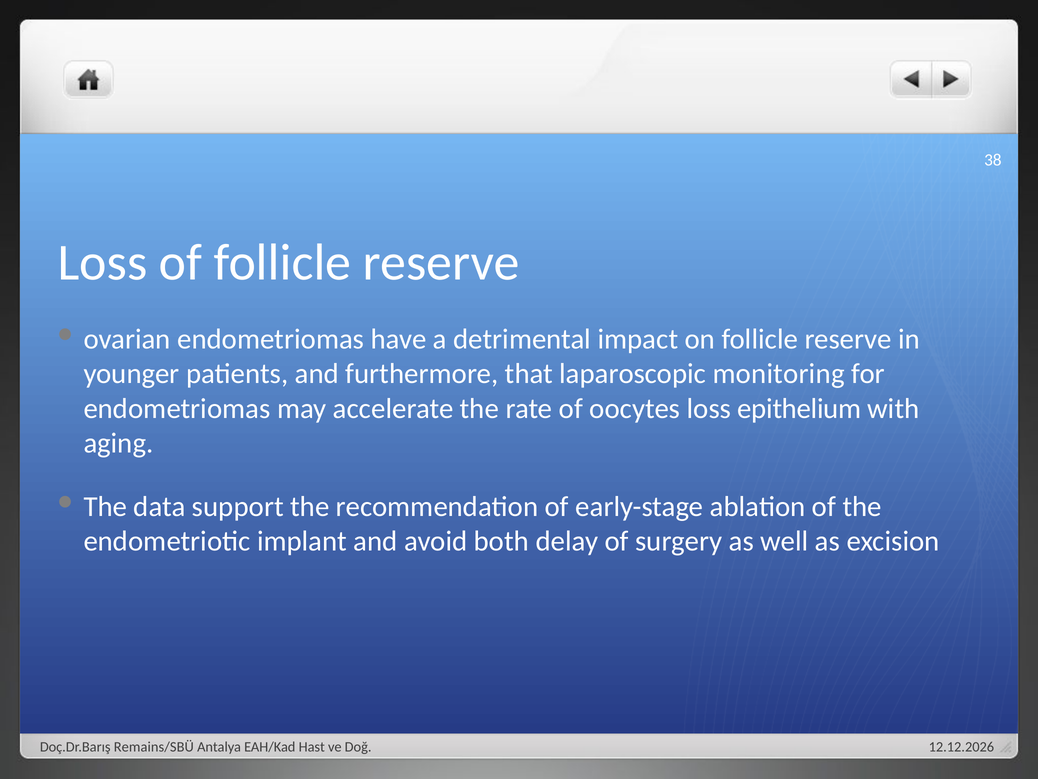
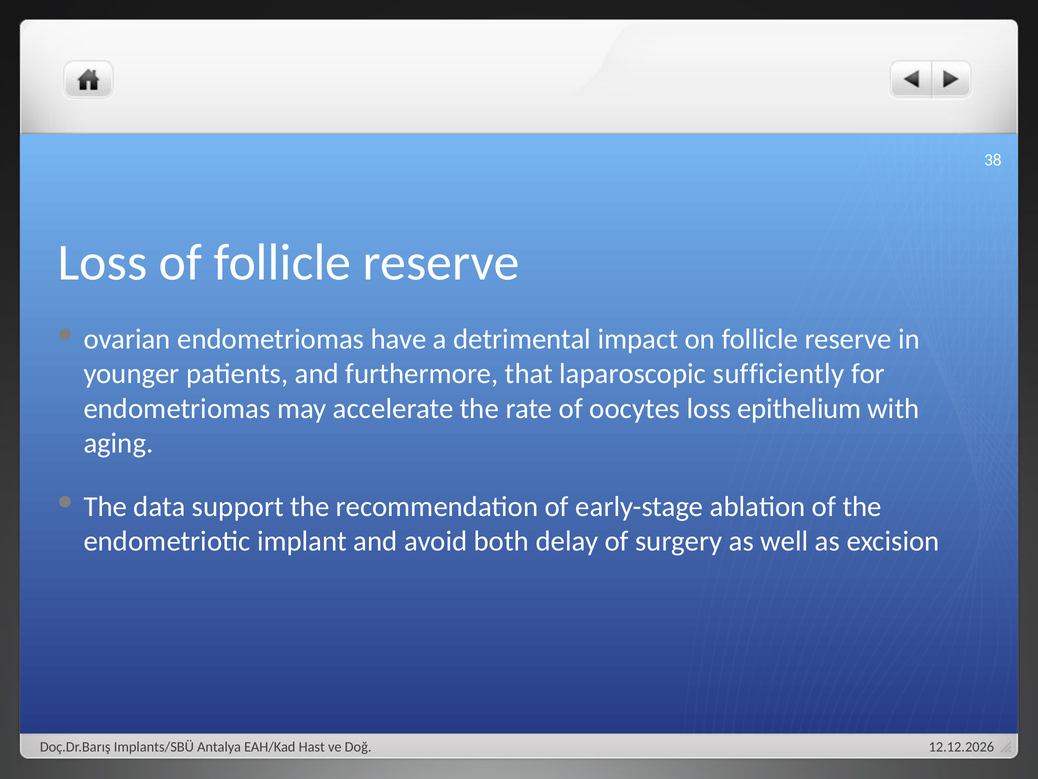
monitoring: monitoring -> sufficiently
Remains/SBÜ: Remains/SBÜ -> Implants/SBÜ
